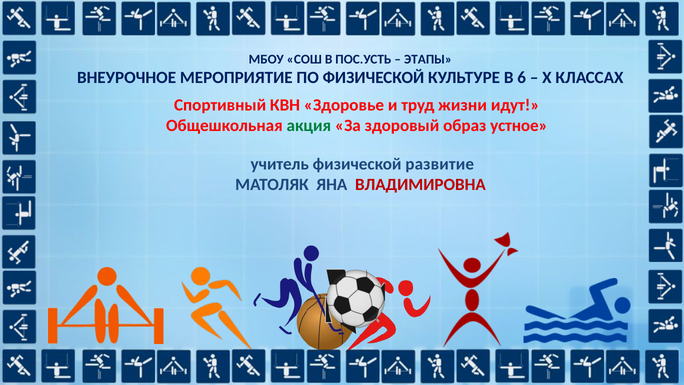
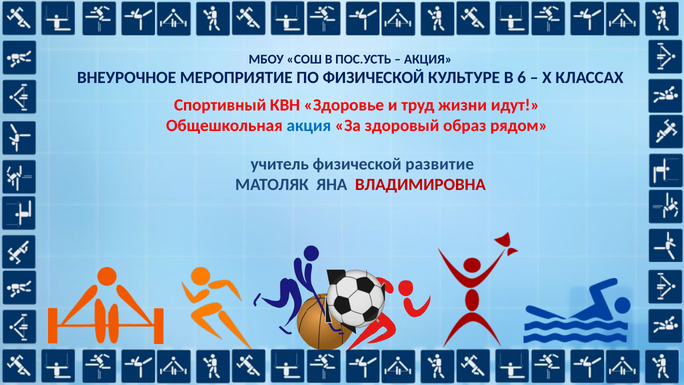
ЭТАПЫ at (428, 59): ЭТАПЫ -> АКЦИЯ
акция at (309, 125) colour: green -> blue
устное: устное -> рядом
